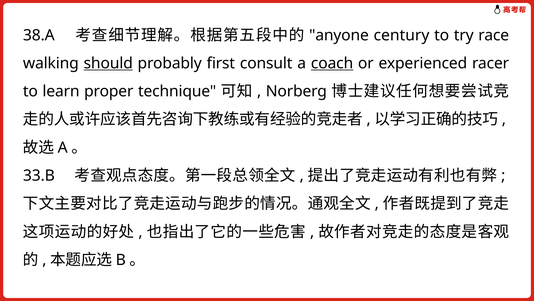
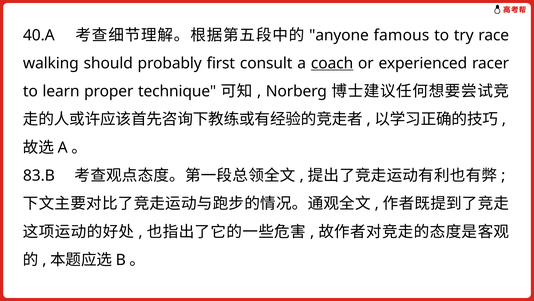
38.A: 38.A -> 40.A
century: century -> famous
should underline: present -> none
33.B: 33.B -> 83.B
